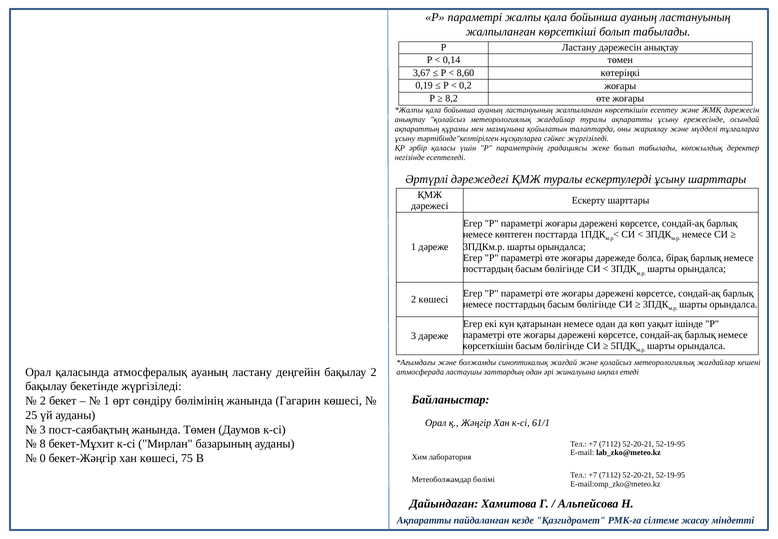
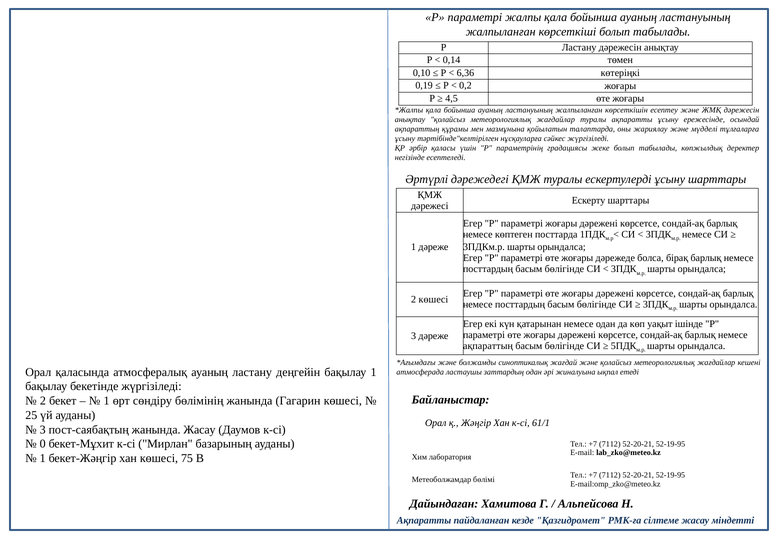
3,67: 3,67 -> 0,10
8,60: 8,60 -> 6,36
8,2: 8,2 -> 4,5
көрсеткішін at (488, 346): көрсеткішін -> ақпараттың
бақылау 2: 2 -> 1
жанында Төмен: Төмен -> Жасау
8: 8 -> 0
0 at (43, 458): 0 -> 1
